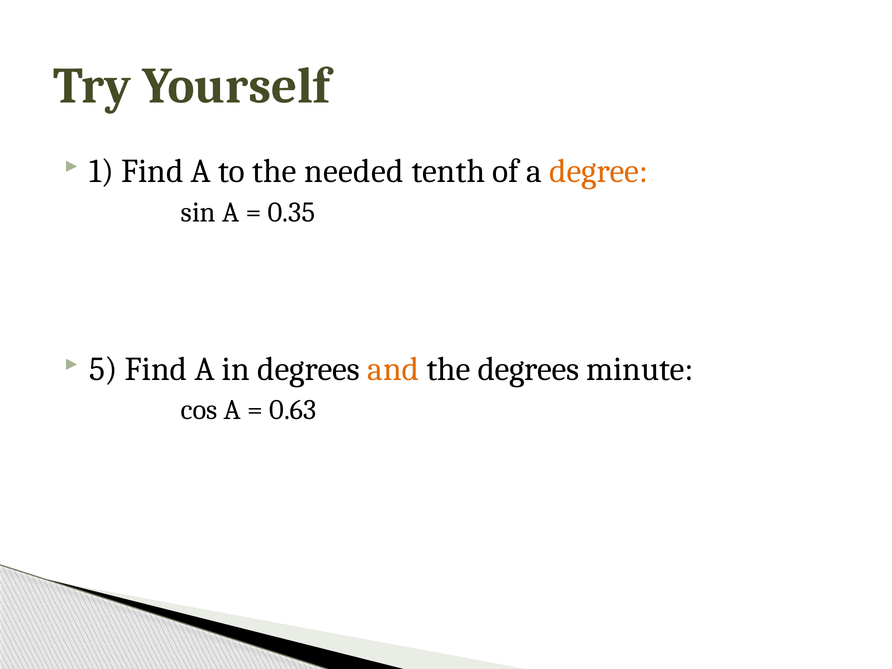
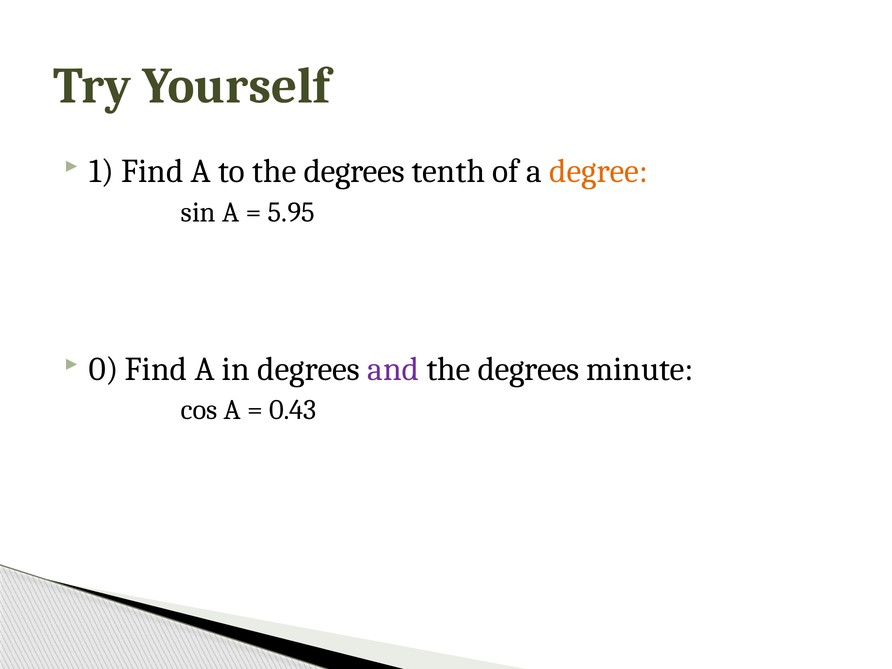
to the needed: needed -> degrees
0.35: 0.35 -> 5.95
5: 5 -> 0
and colour: orange -> purple
0.63: 0.63 -> 0.43
